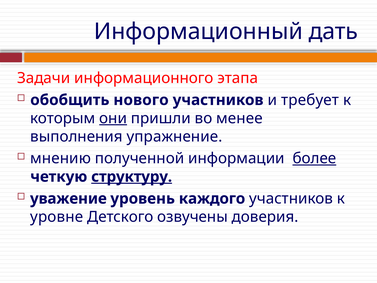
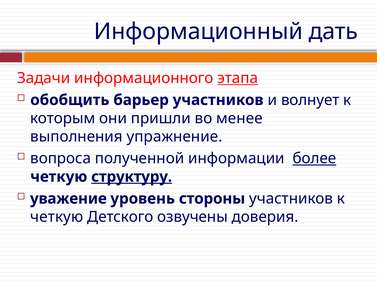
этапа underline: none -> present
нового: нового -> барьер
требует: требует -> волнует
они underline: present -> none
мнению: мнению -> вопроса
каждого: каждого -> стороны
уровне at (57, 217): уровне -> четкую
